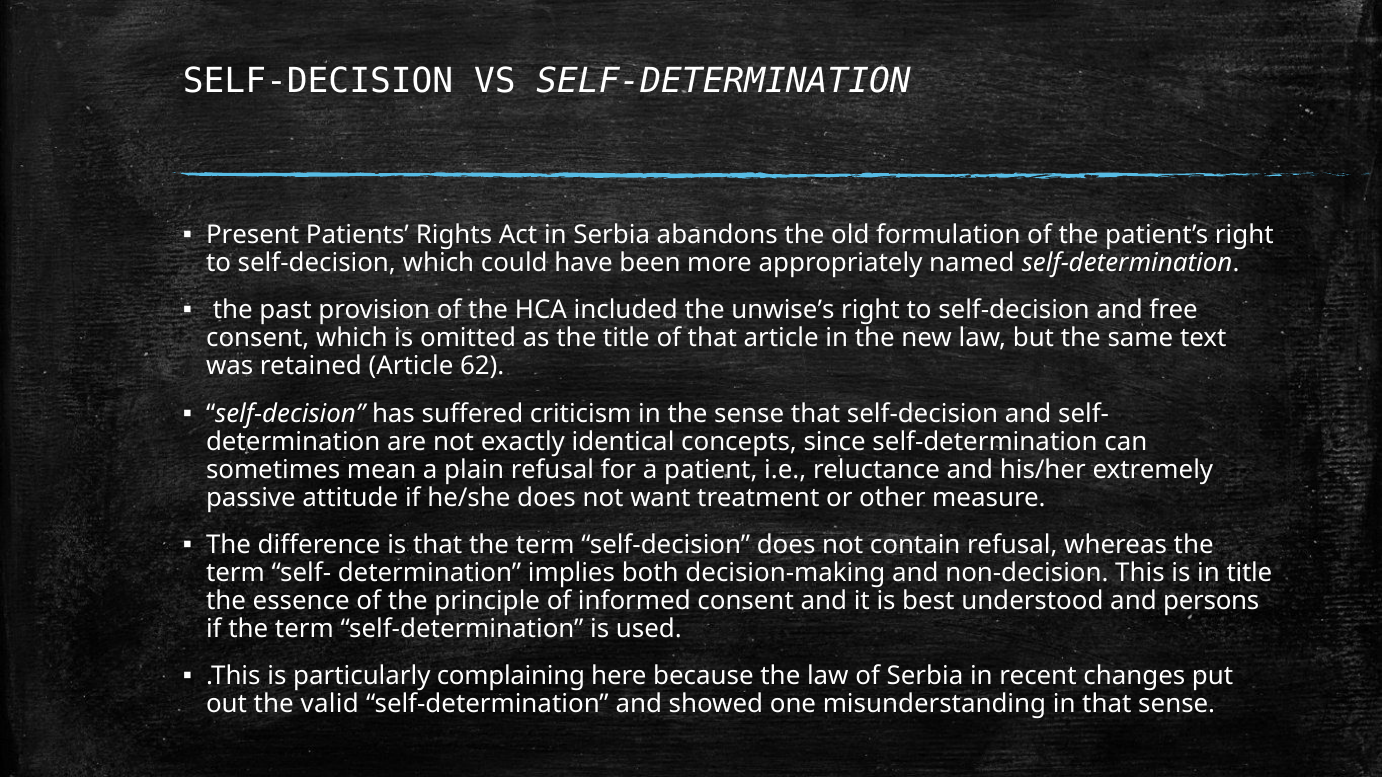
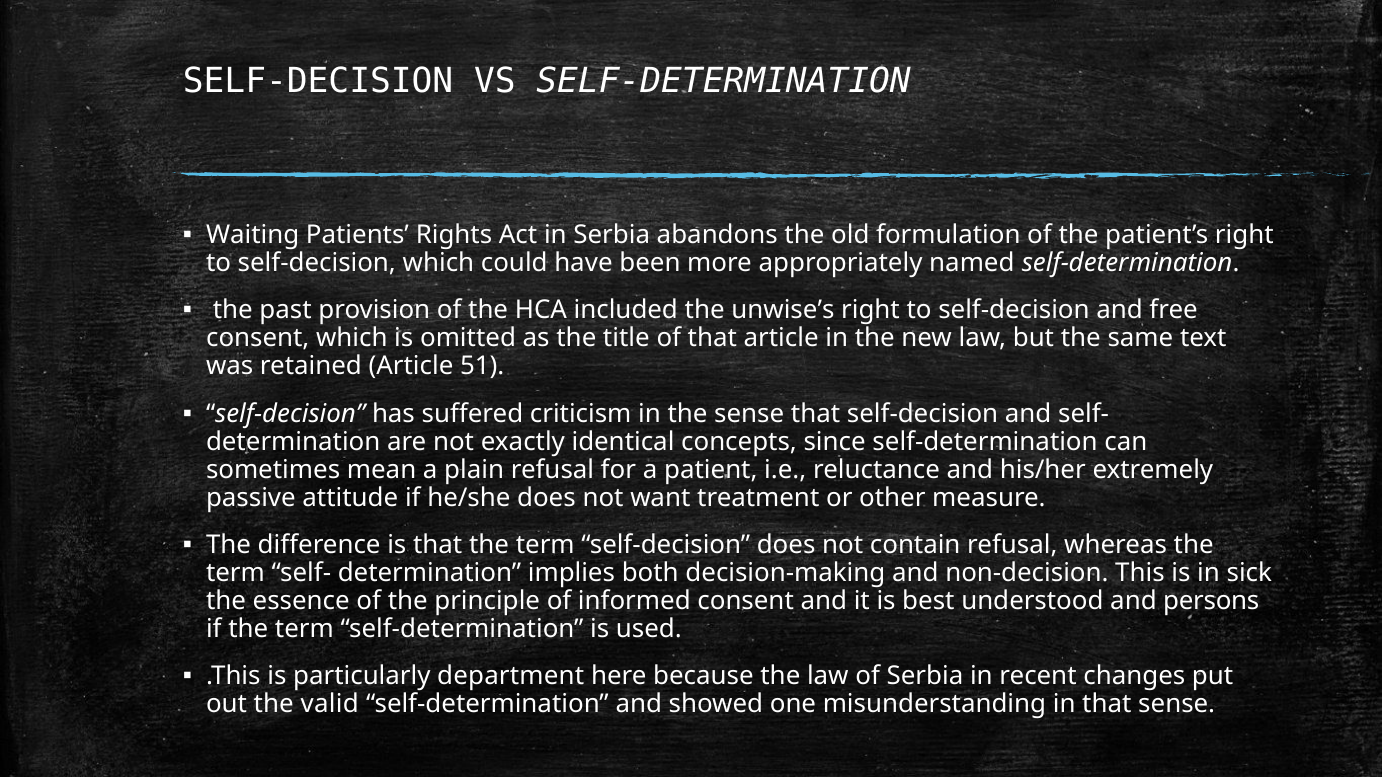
Present: Present -> Waiting
62: 62 -> 51
in title: title -> sick
complaining: complaining -> department
